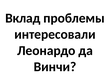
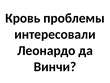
Вклад: Вклад -> Кровь
